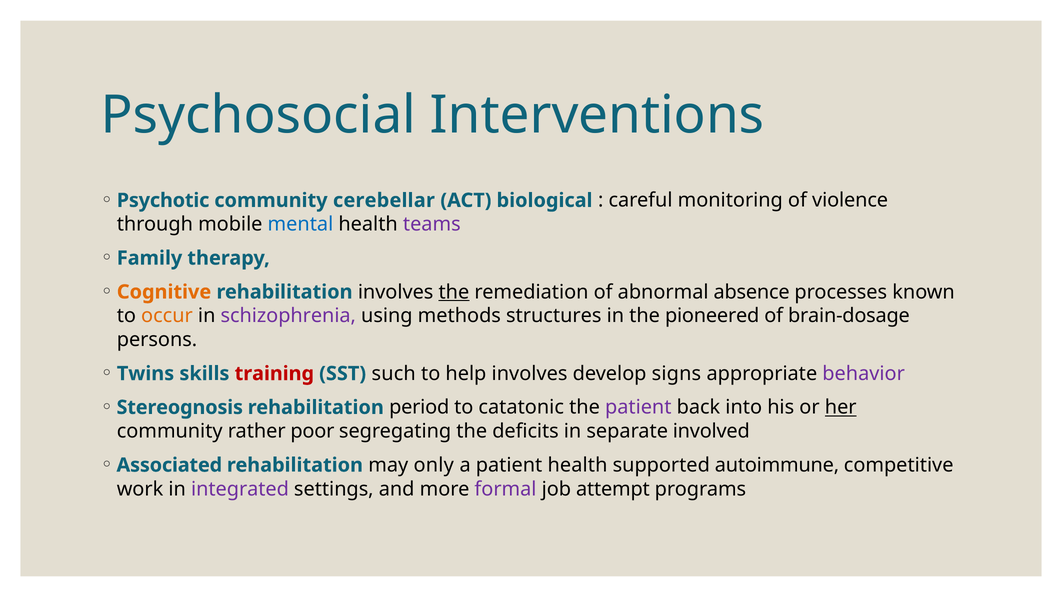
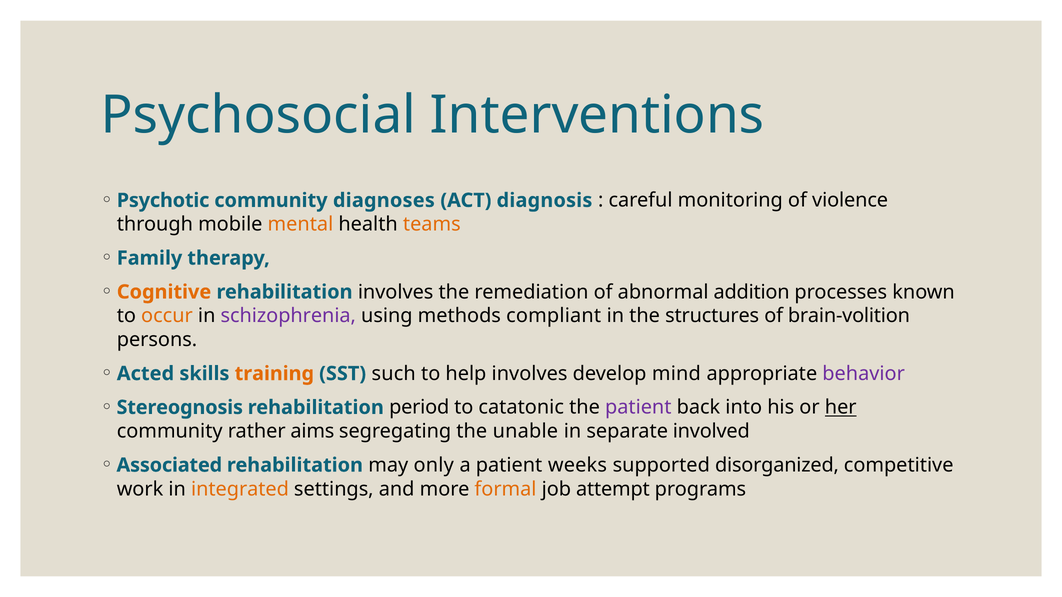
cerebellar: cerebellar -> diagnoses
biological: biological -> diagnosis
mental colour: blue -> orange
teams colour: purple -> orange
the at (454, 292) underline: present -> none
absence: absence -> addition
structures: structures -> compliant
pioneered: pioneered -> structures
brain-dosage: brain-dosage -> brain-volition
Twins: Twins -> Acted
training colour: red -> orange
signs: signs -> mind
poor: poor -> aims
deficits: deficits -> unable
patient health: health -> weeks
autoimmune: autoimmune -> disorganized
integrated colour: purple -> orange
formal colour: purple -> orange
